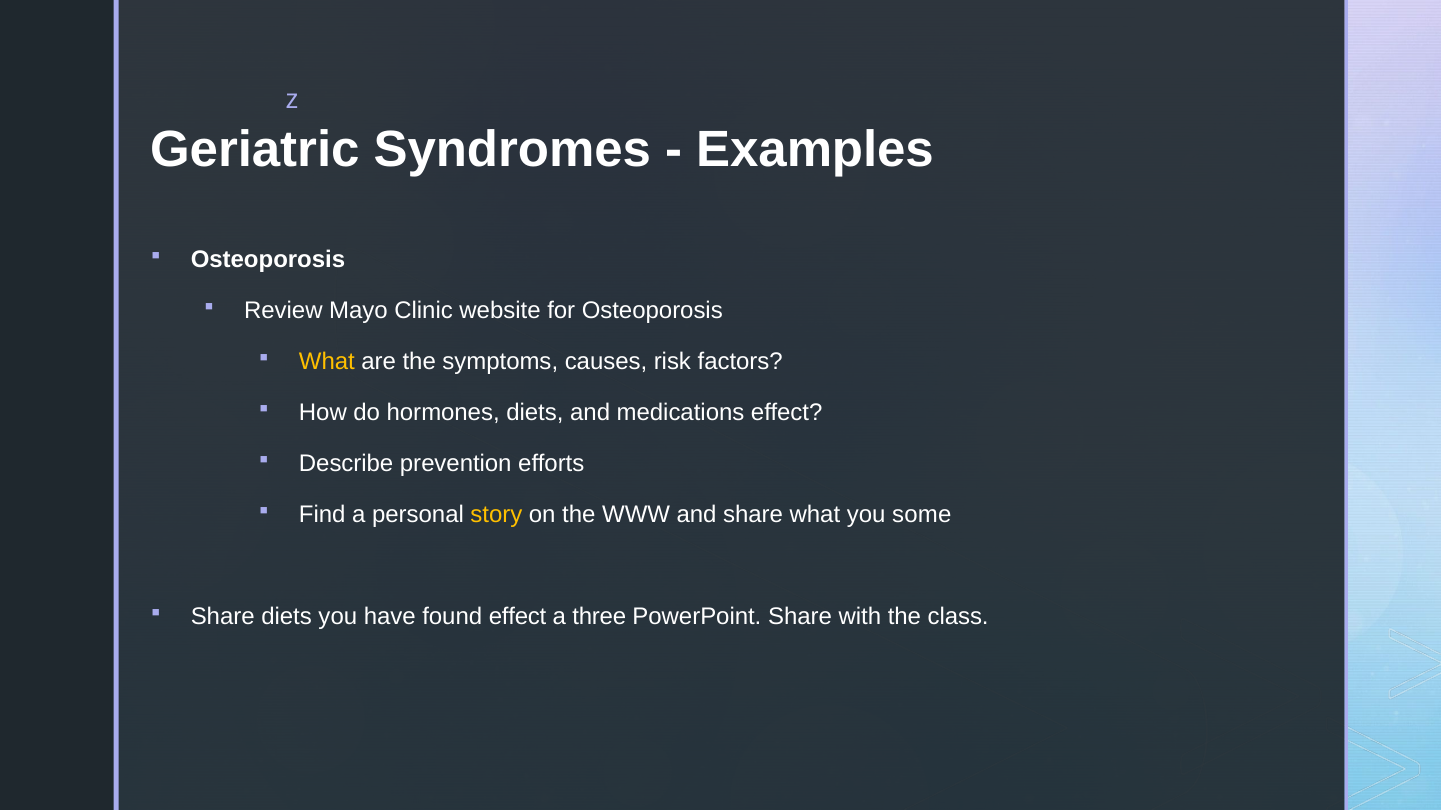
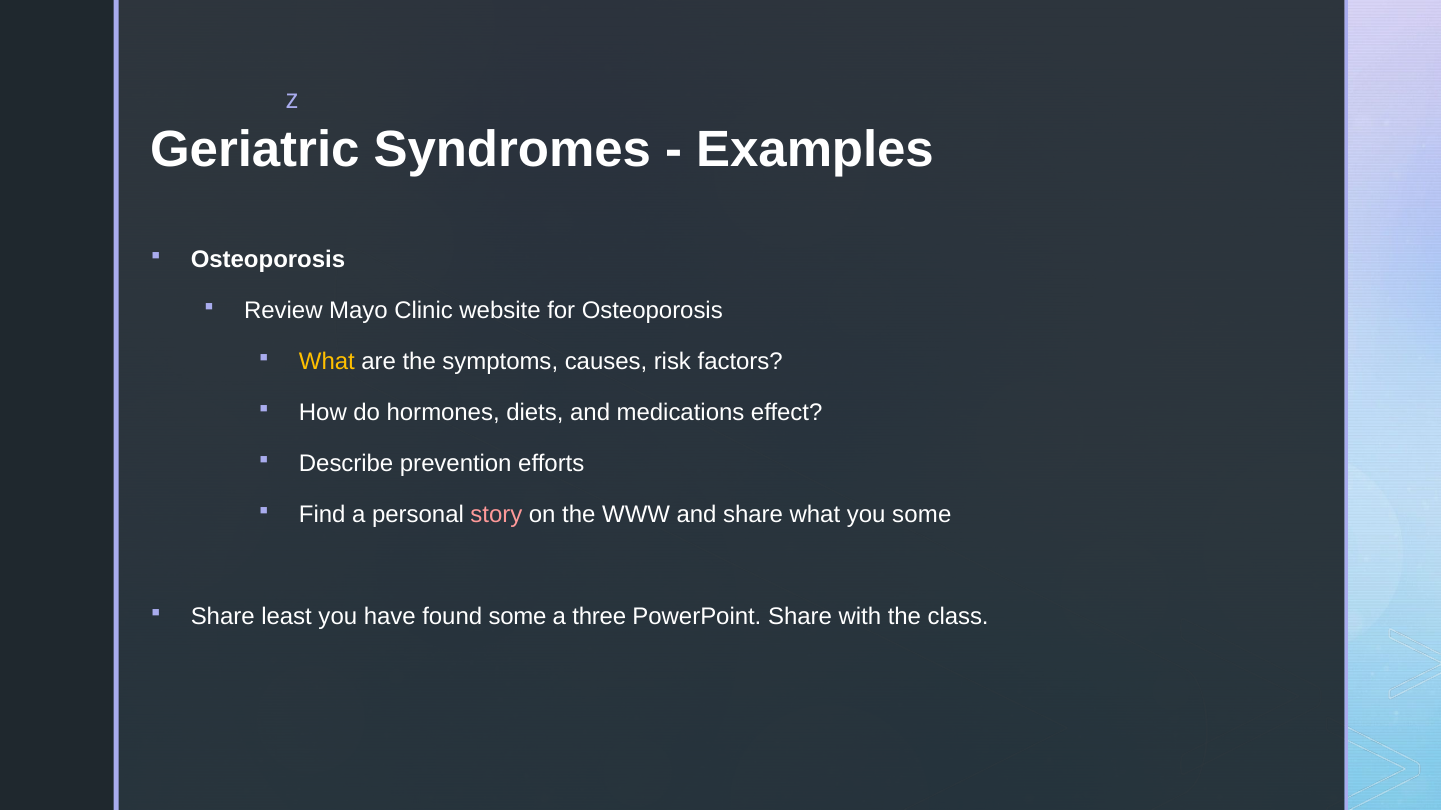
story colour: yellow -> pink
Share diets: diets -> least
found effect: effect -> some
